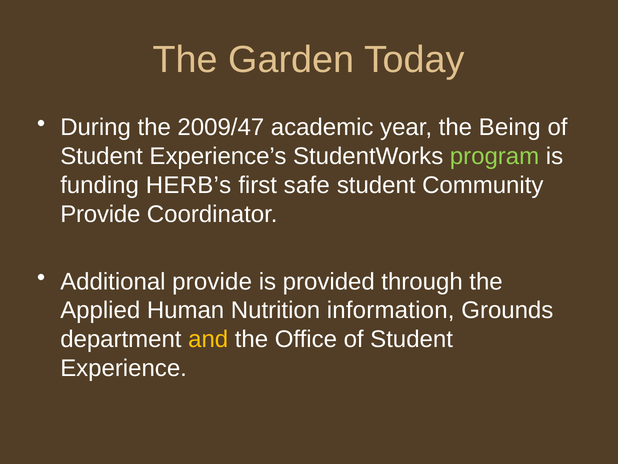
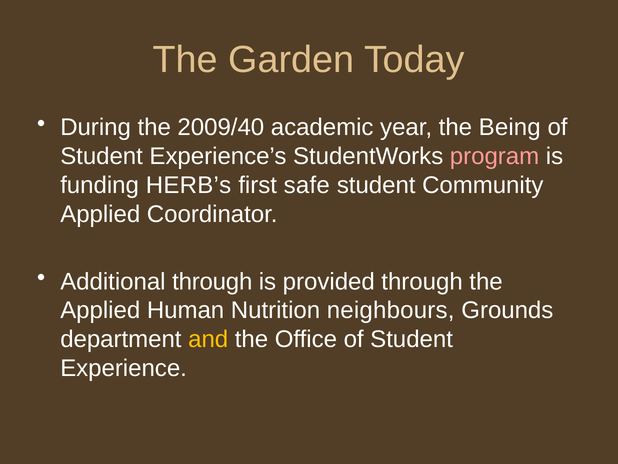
2009/47: 2009/47 -> 2009/40
program colour: light green -> pink
Provide at (100, 214): Provide -> Applied
Additional provide: provide -> through
information: information -> neighbours
